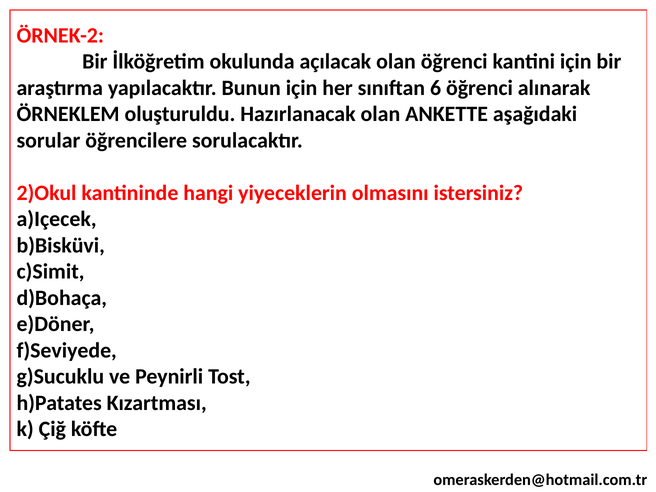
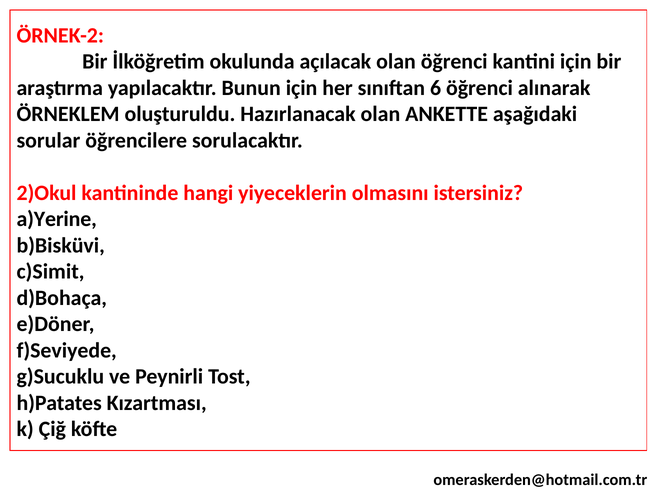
a)Içecek: a)Içecek -> a)Yerine
